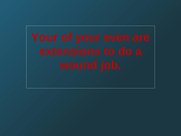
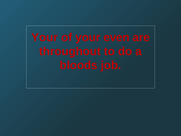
extensions: extensions -> throughout
wound: wound -> bloods
